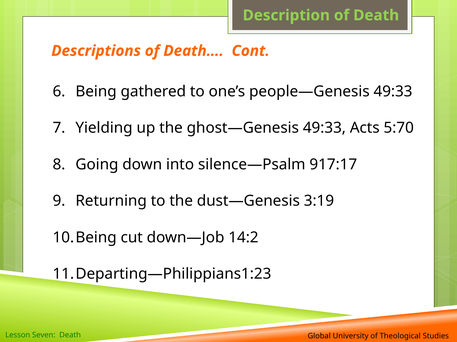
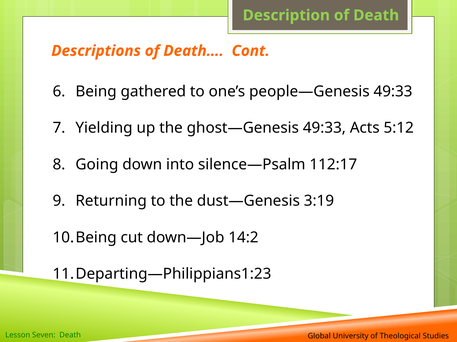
5:70: 5:70 -> 5:12
917:17: 917:17 -> 112:17
